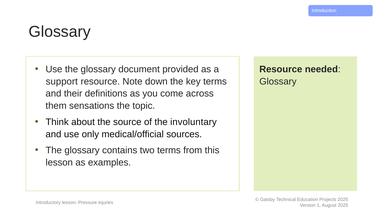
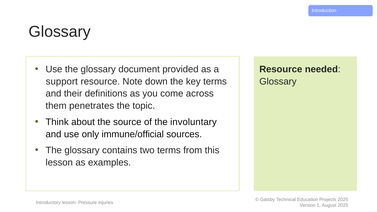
sensations: sensations -> penetrates
medical/official: medical/official -> immune/official
